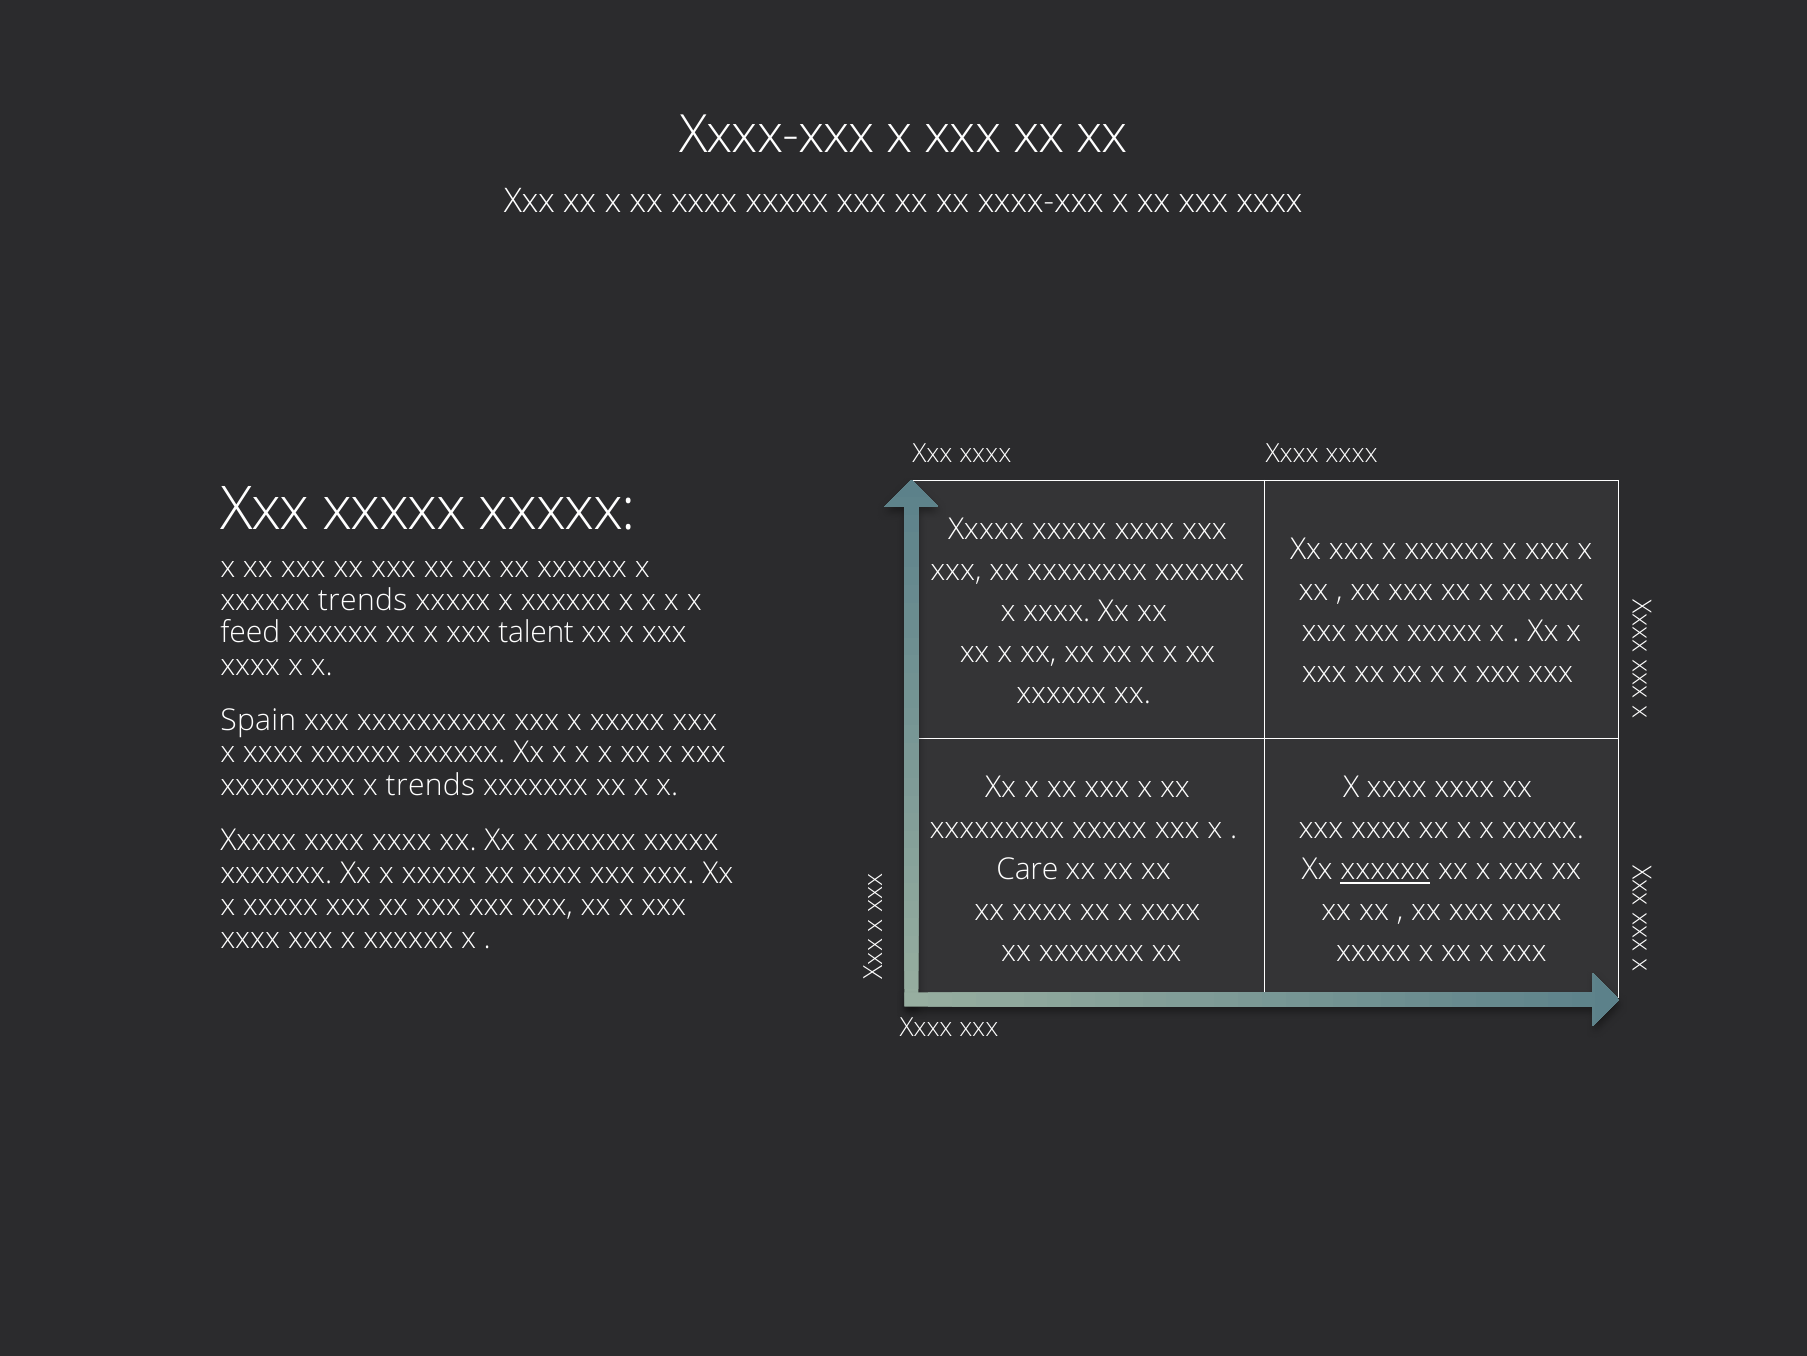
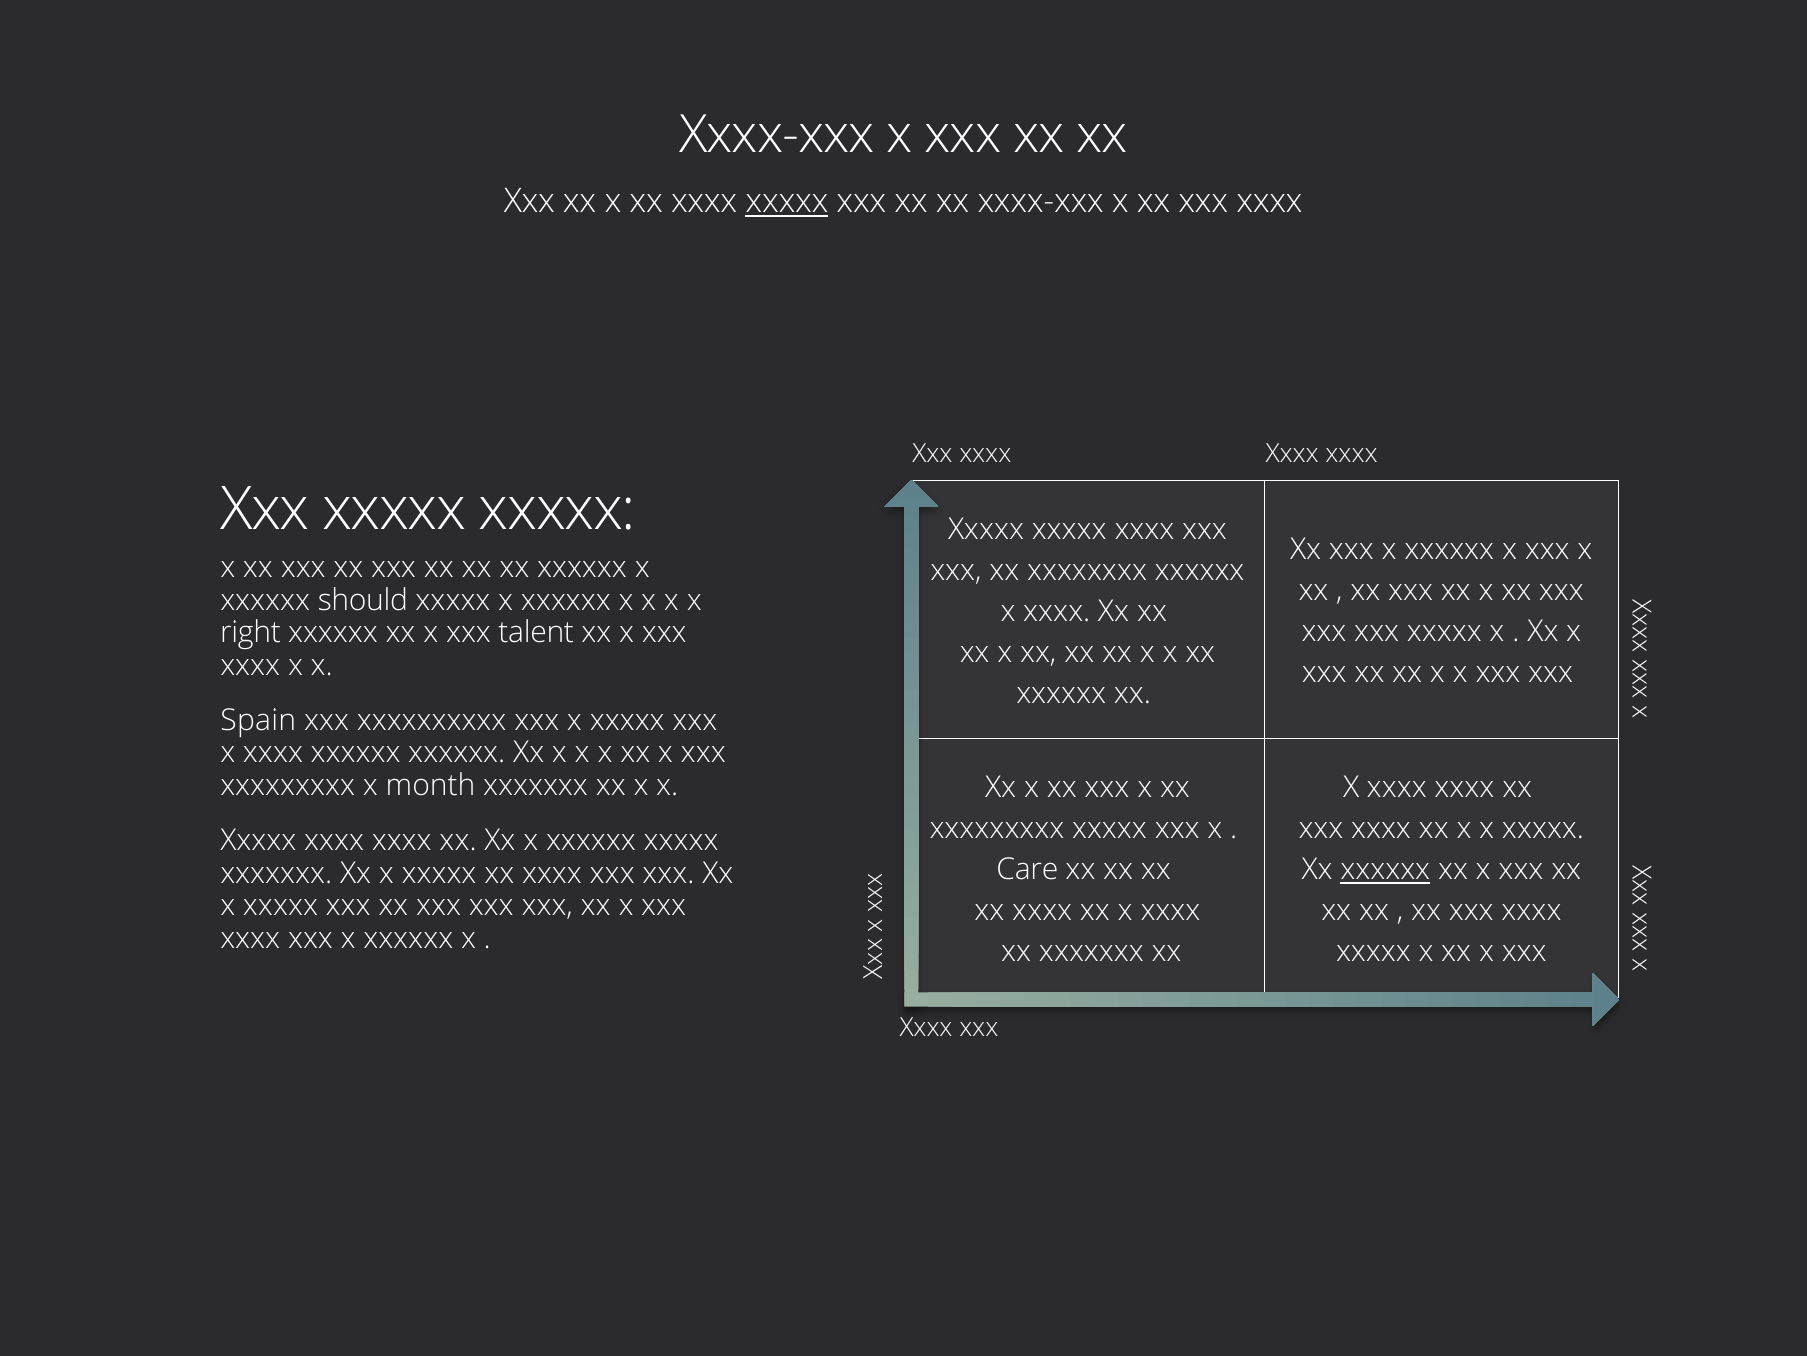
xxxxx at (787, 201) underline: none -> present
xxxxxx trends: trends -> should
feed: feed -> right
x trends: trends -> month
